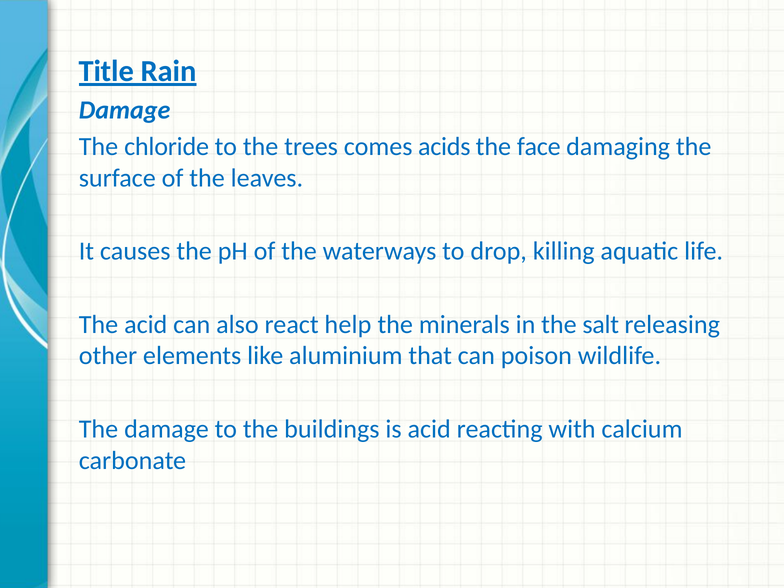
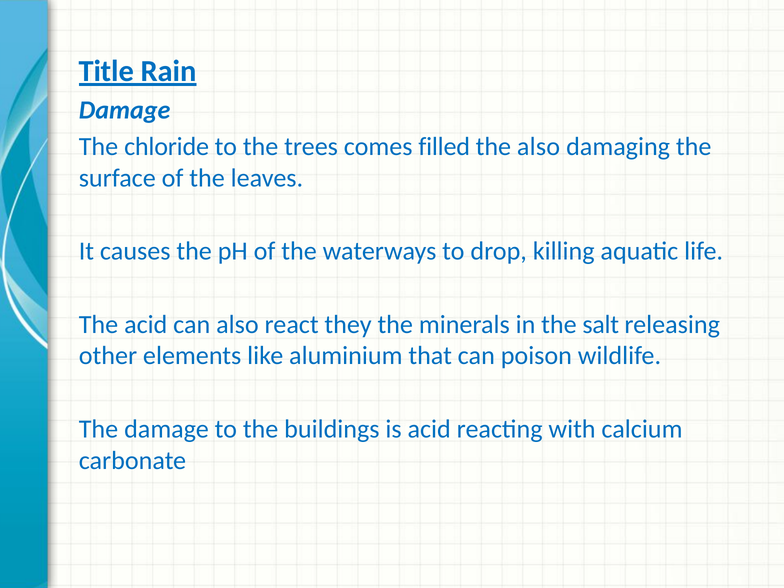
acids: acids -> filled
the face: face -> also
help: help -> they
